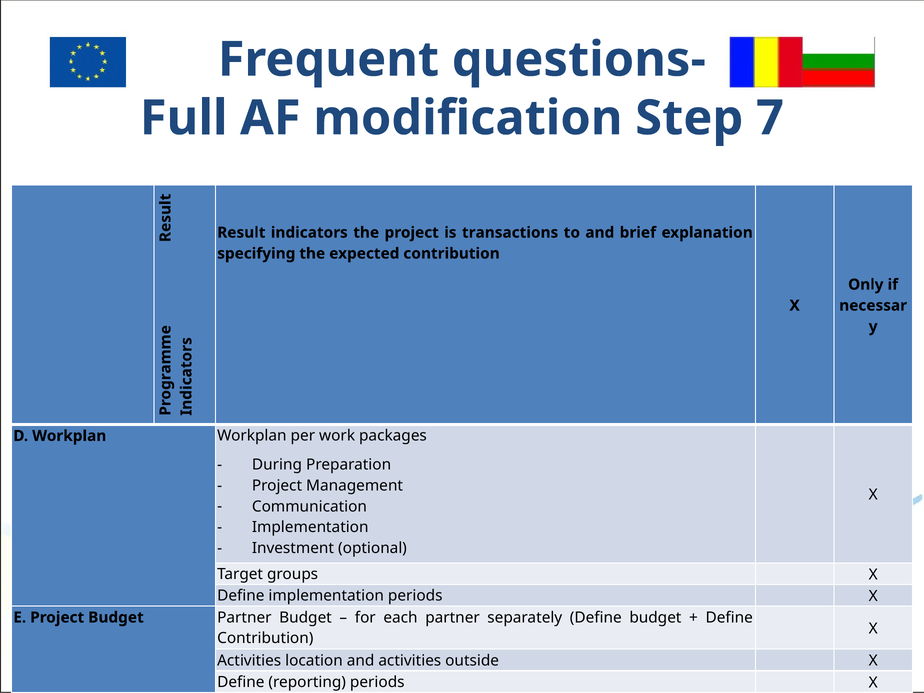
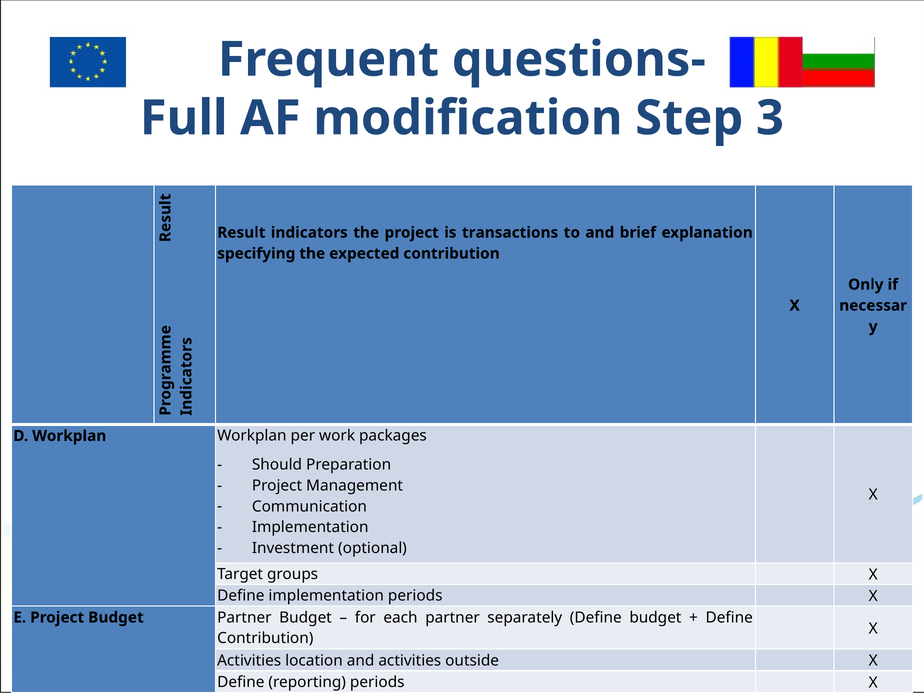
7: 7 -> 3
During: During -> Should
